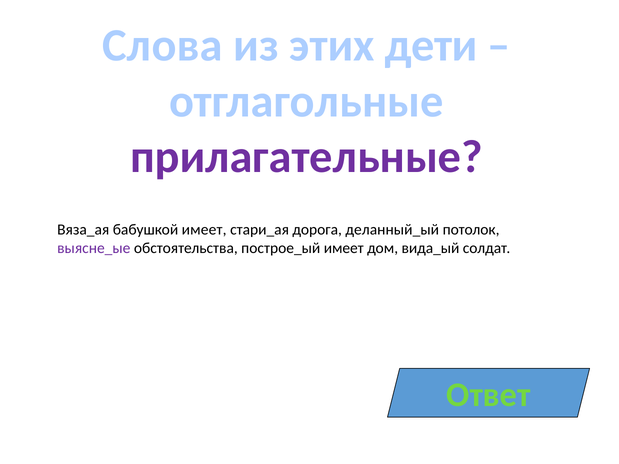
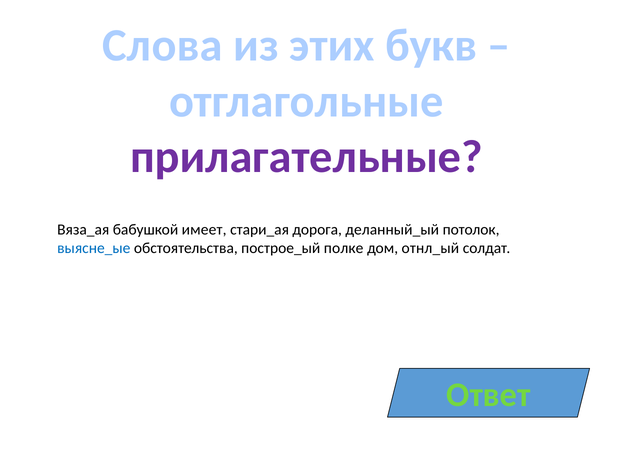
дети: дети -> букв
выясне_ые colour: purple -> blue
построе_ый имеет: имеет -> полке
вида_ый: вида_ый -> отнл_ый
